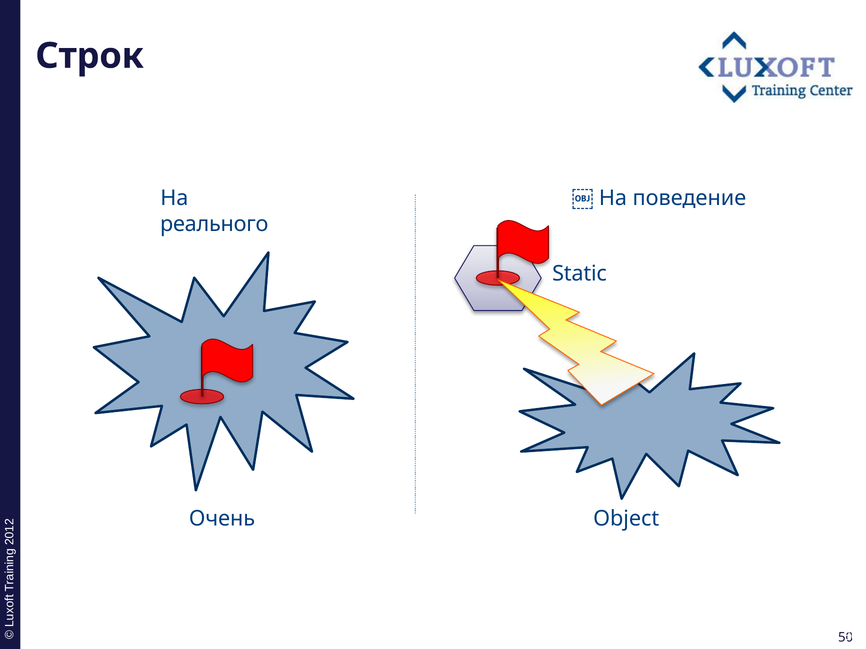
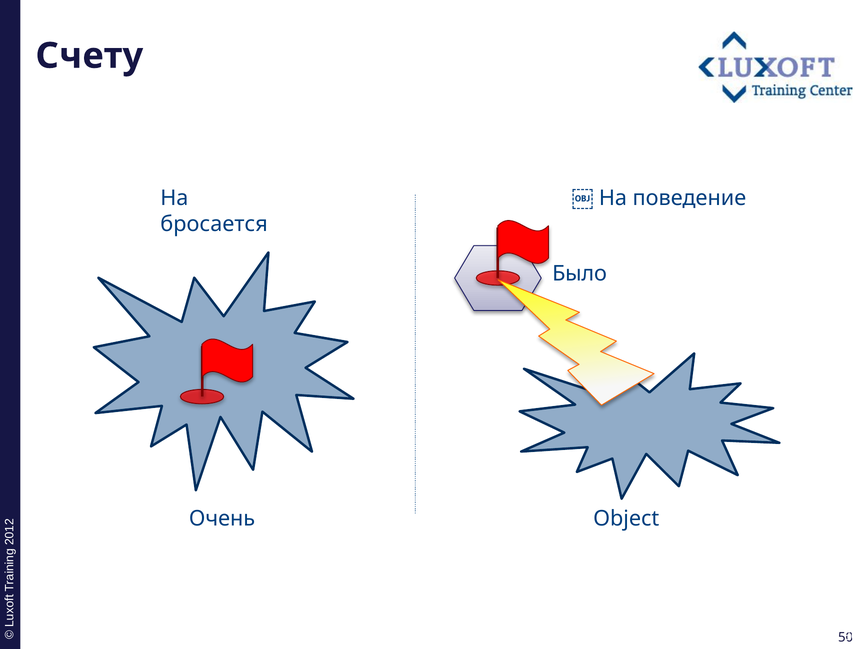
Строк: Строк -> Счету
реального: реального -> бросается
Static: Static -> Было
